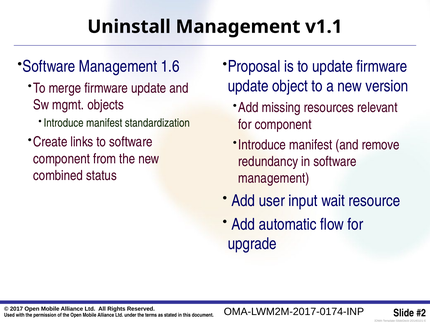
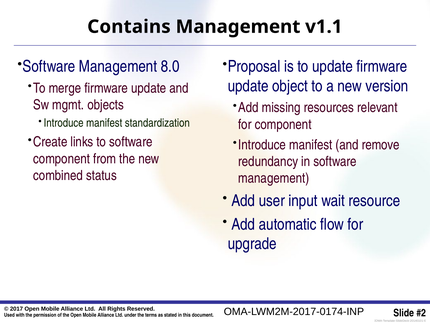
Uninstall: Uninstall -> Contains
1.6: 1.6 -> 8.0
